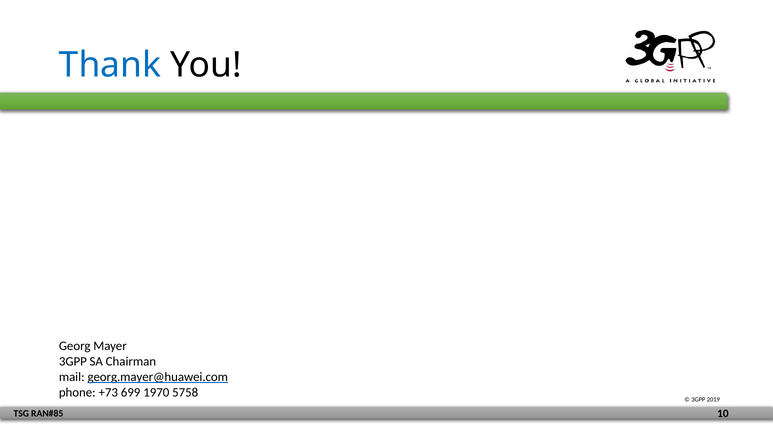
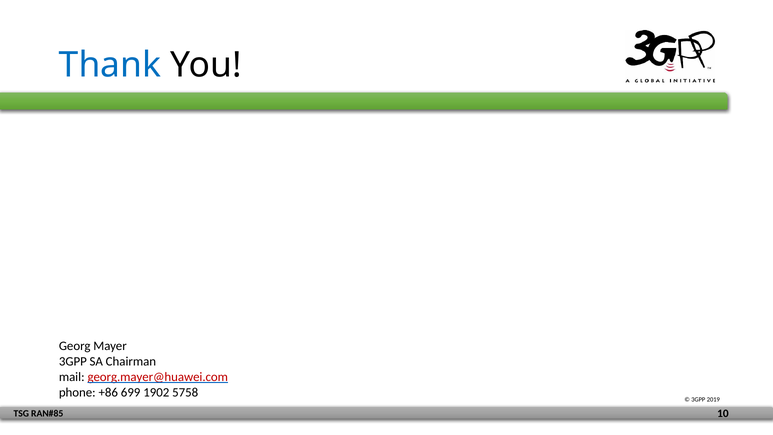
georg.mayer@huawei.com colour: black -> red
+73: +73 -> +86
1970: 1970 -> 1902
